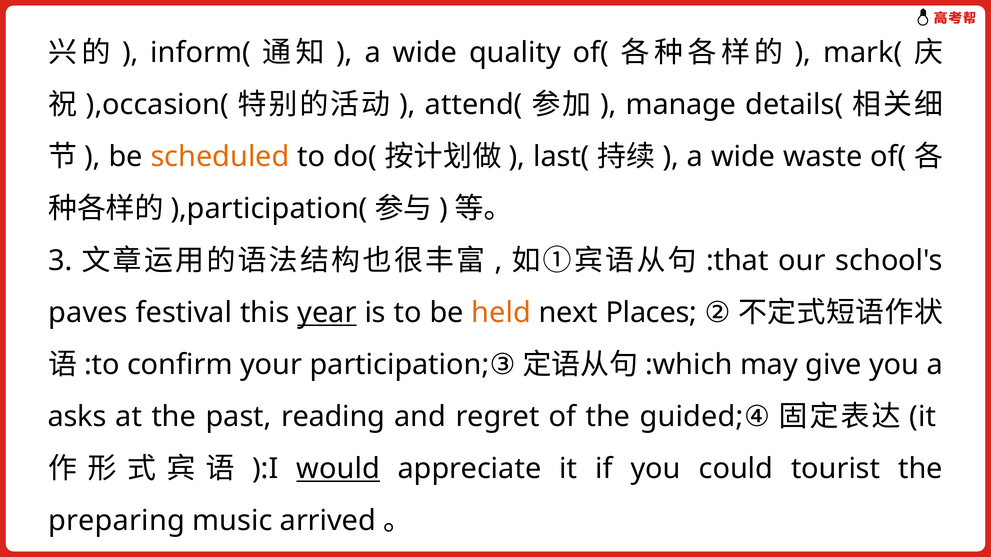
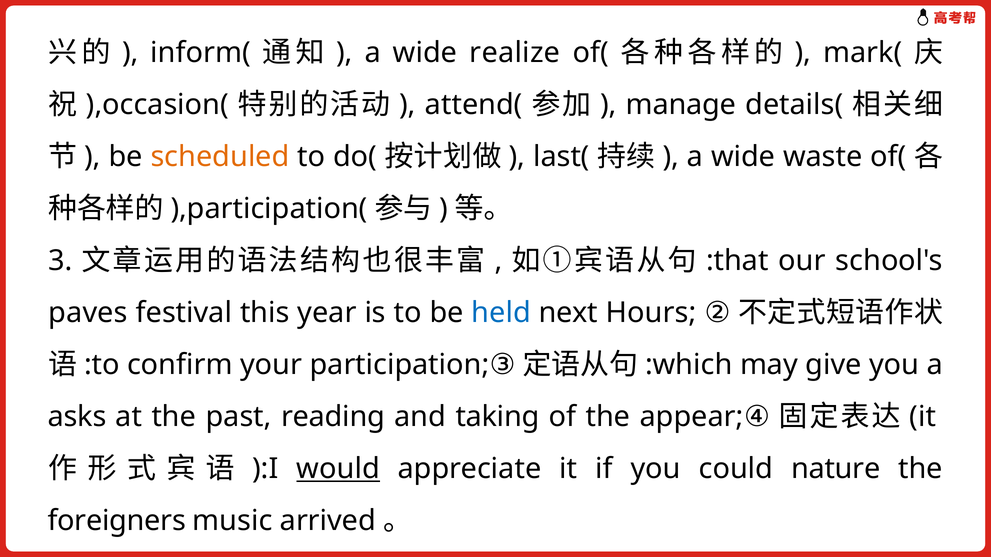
quality: quality -> realize
year underline: present -> none
held colour: orange -> blue
Places: Places -> Hours
regret: regret -> taking
guided: guided -> appear
tourist: tourist -> nature
preparing: preparing -> foreigners
